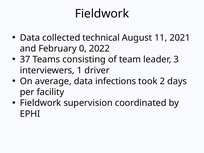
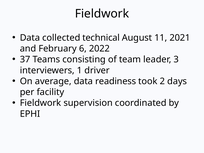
0: 0 -> 6
infections: infections -> readiness
